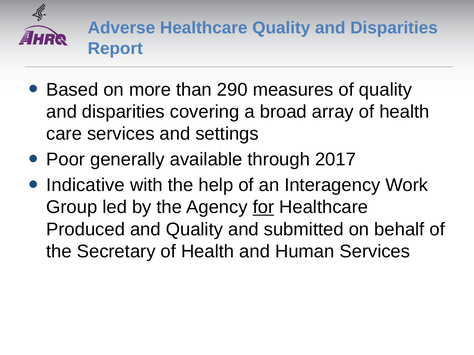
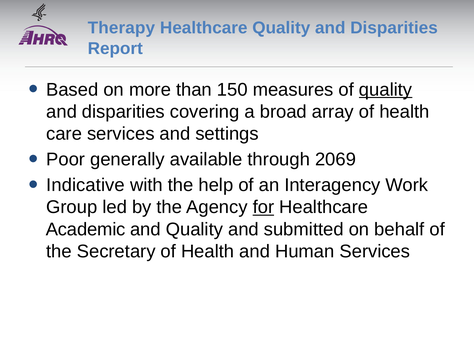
Adverse: Adverse -> Therapy
290: 290 -> 150
quality at (386, 90) underline: none -> present
2017: 2017 -> 2069
Produced: Produced -> Academic
